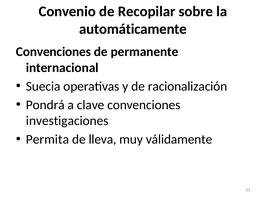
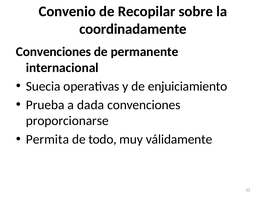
automáticamente: automáticamente -> coordinadamente
racionalización: racionalización -> enjuiciamiento
Pondrá: Pondrá -> Prueba
clave: clave -> dada
investigaciones: investigaciones -> proporcionarse
lleva: lleva -> todo
